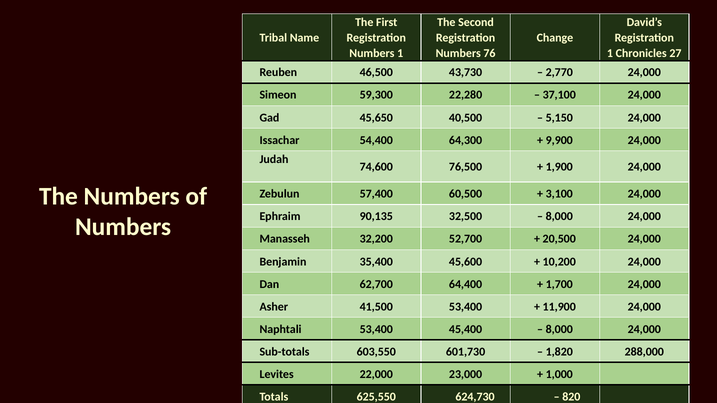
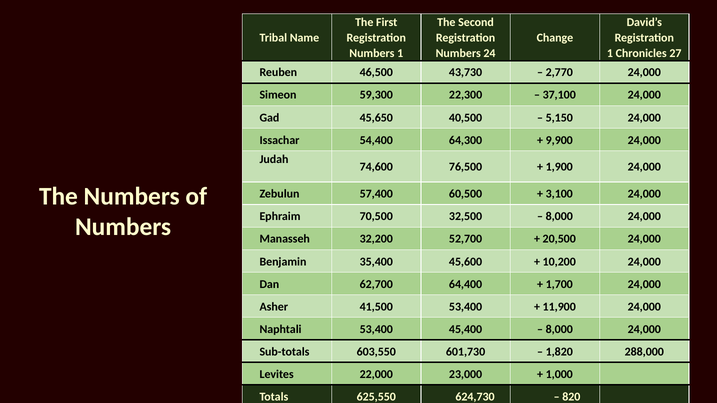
76: 76 -> 24
22,280: 22,280 -> 22,300
90,135: 90,135 -> 70,500
